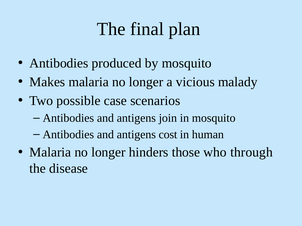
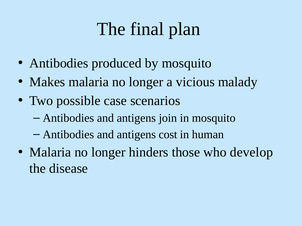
through: through -> develop
